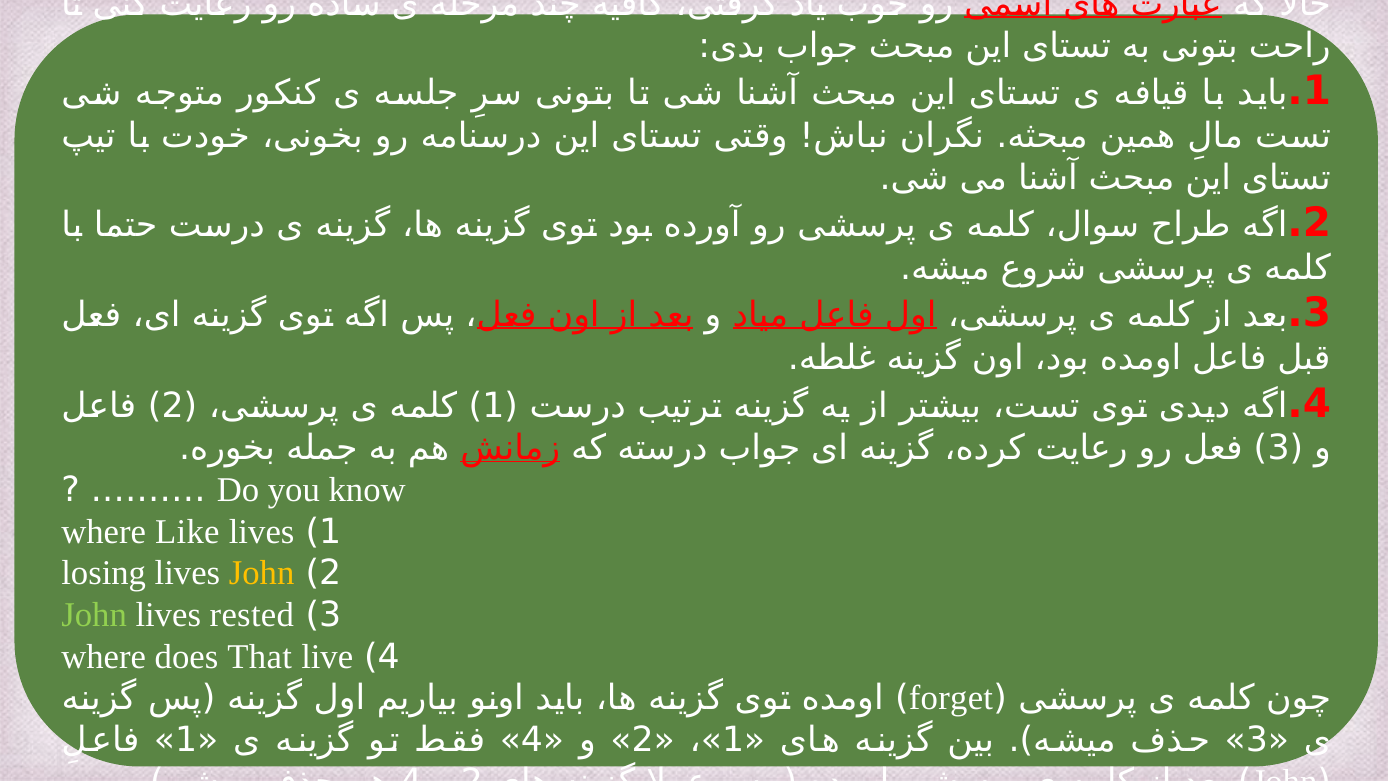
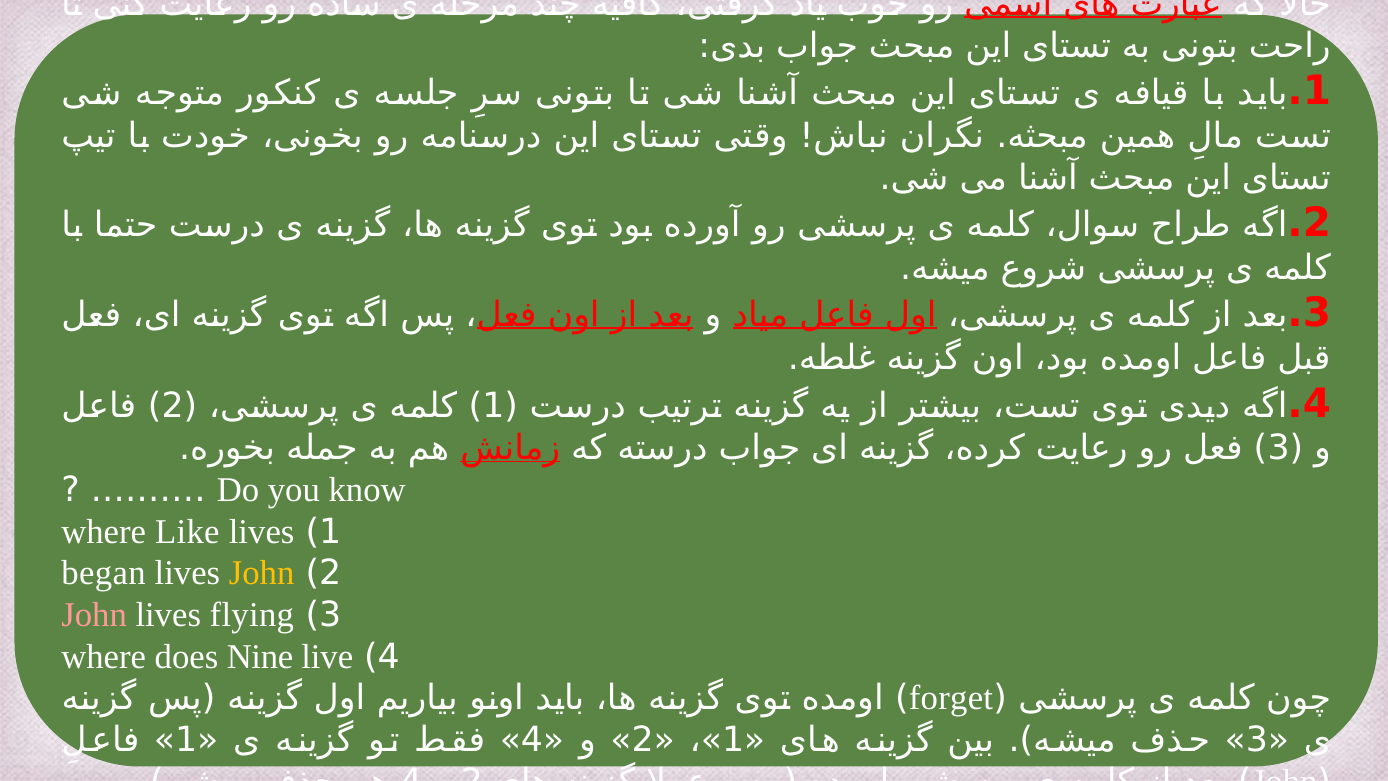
losing: losing -> began
John at (94, 615) colour: light green -> pink
rested: rested -> flying
That: That -> Nine
